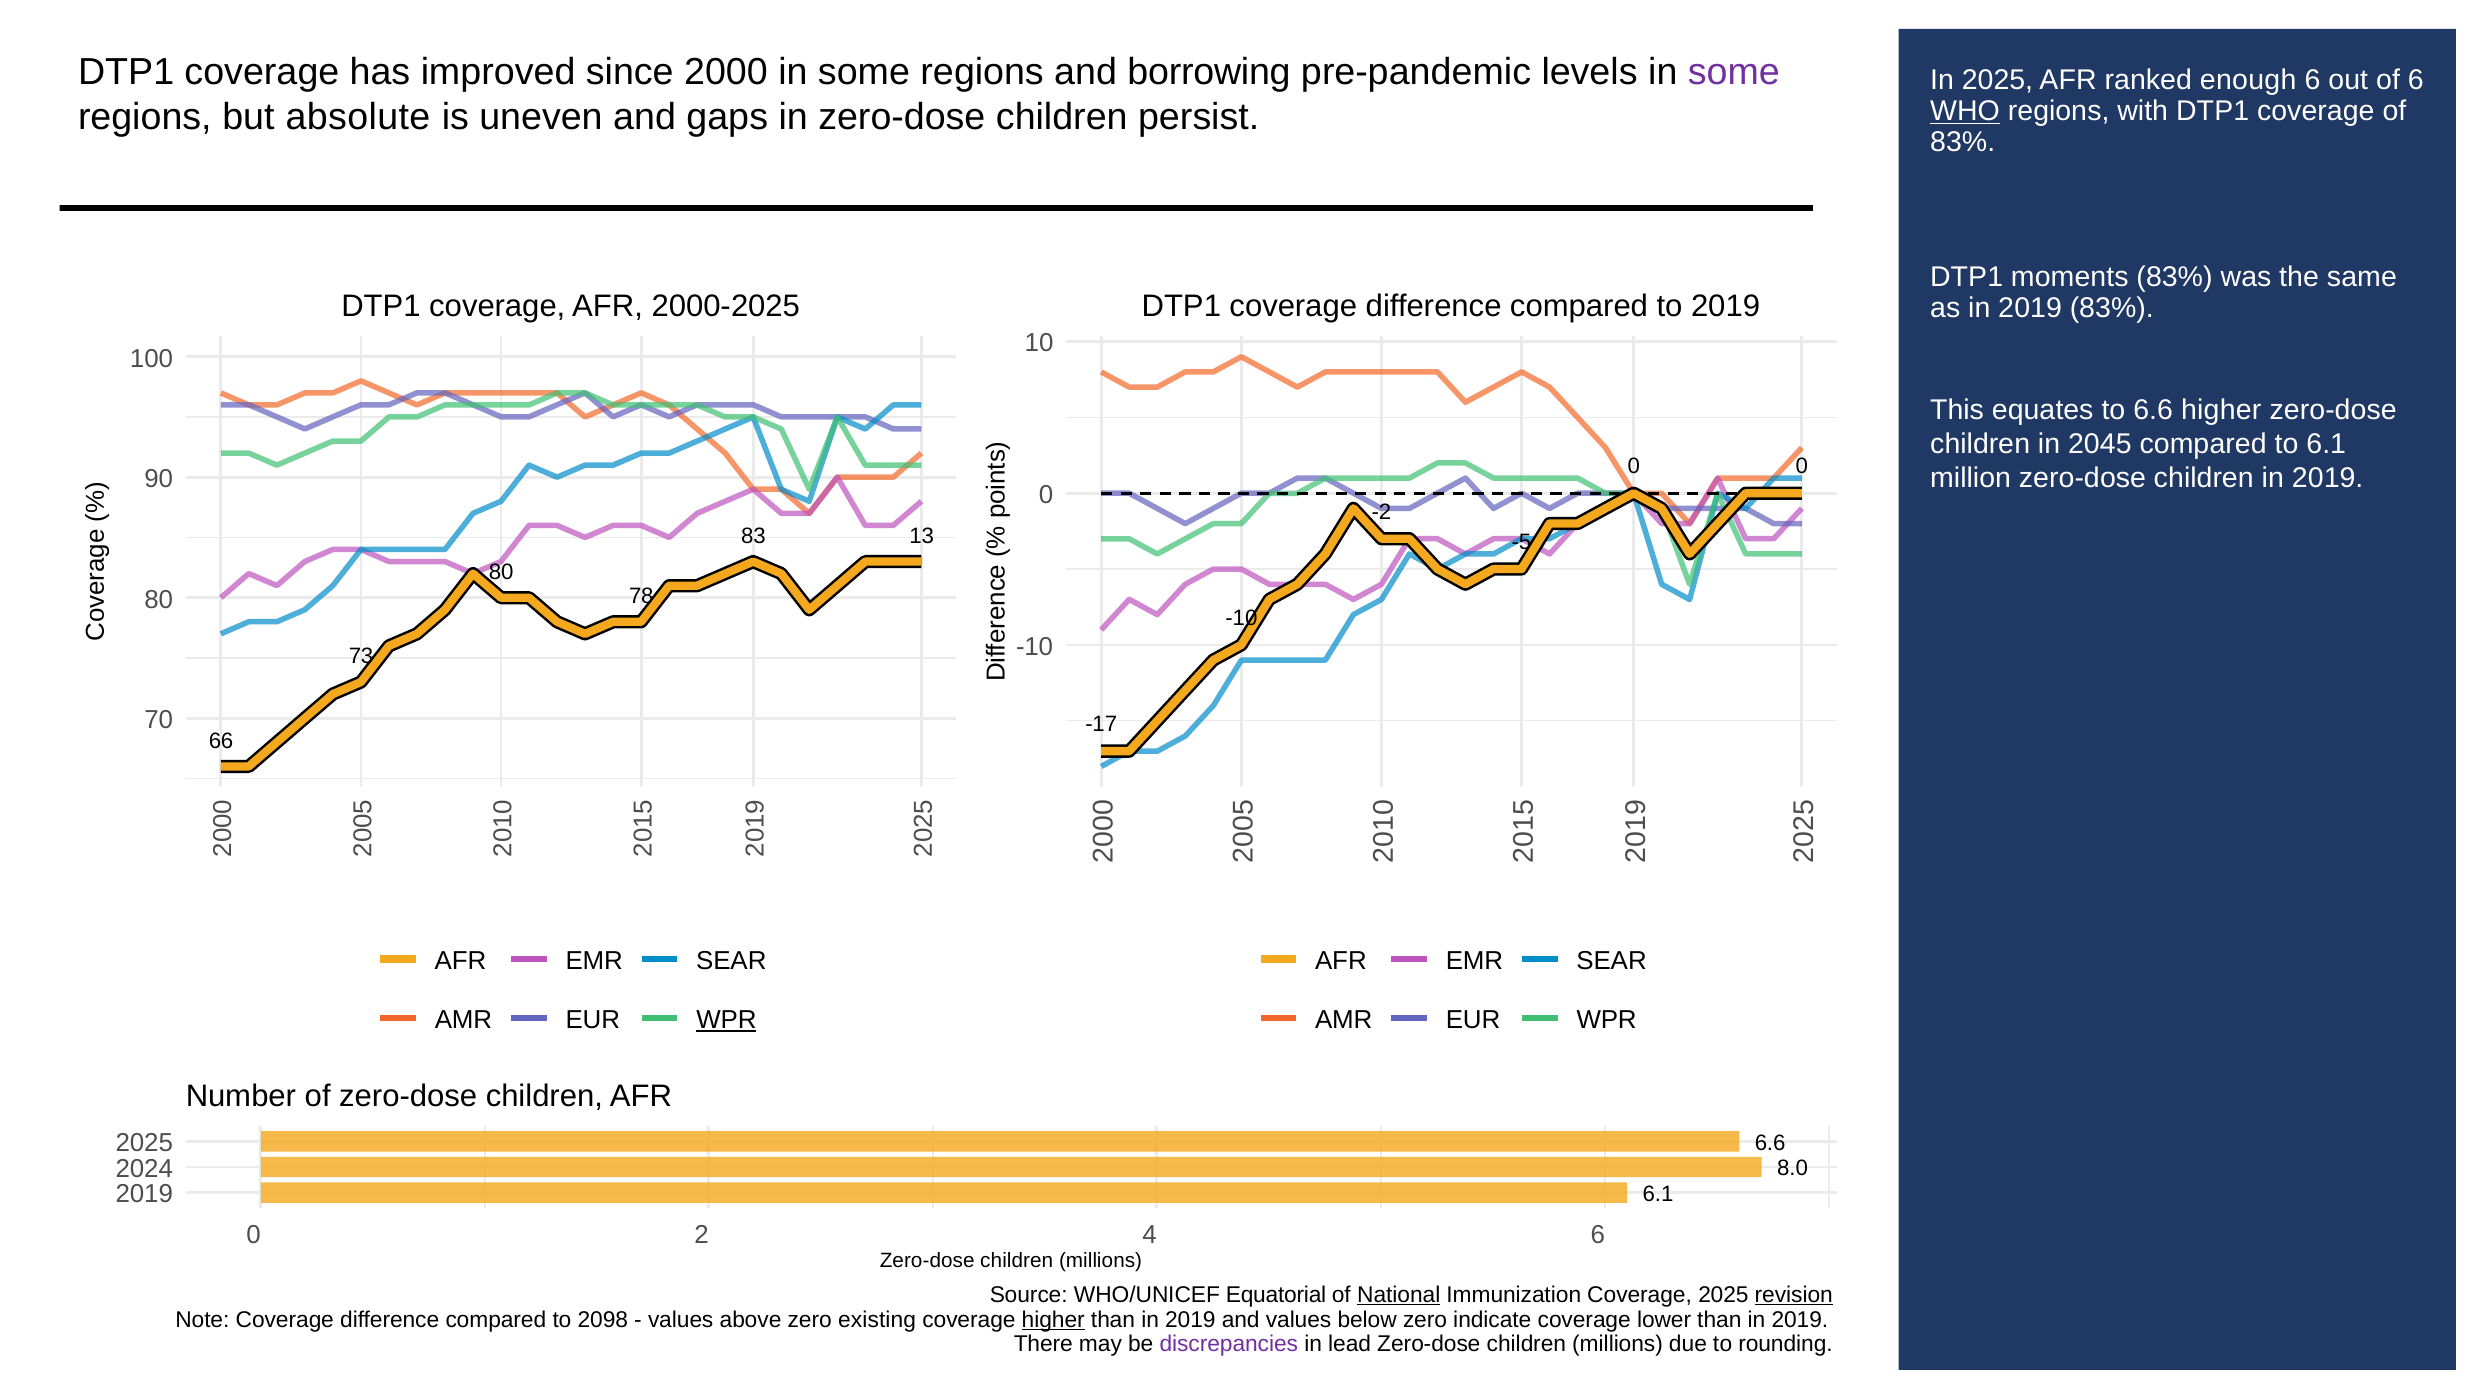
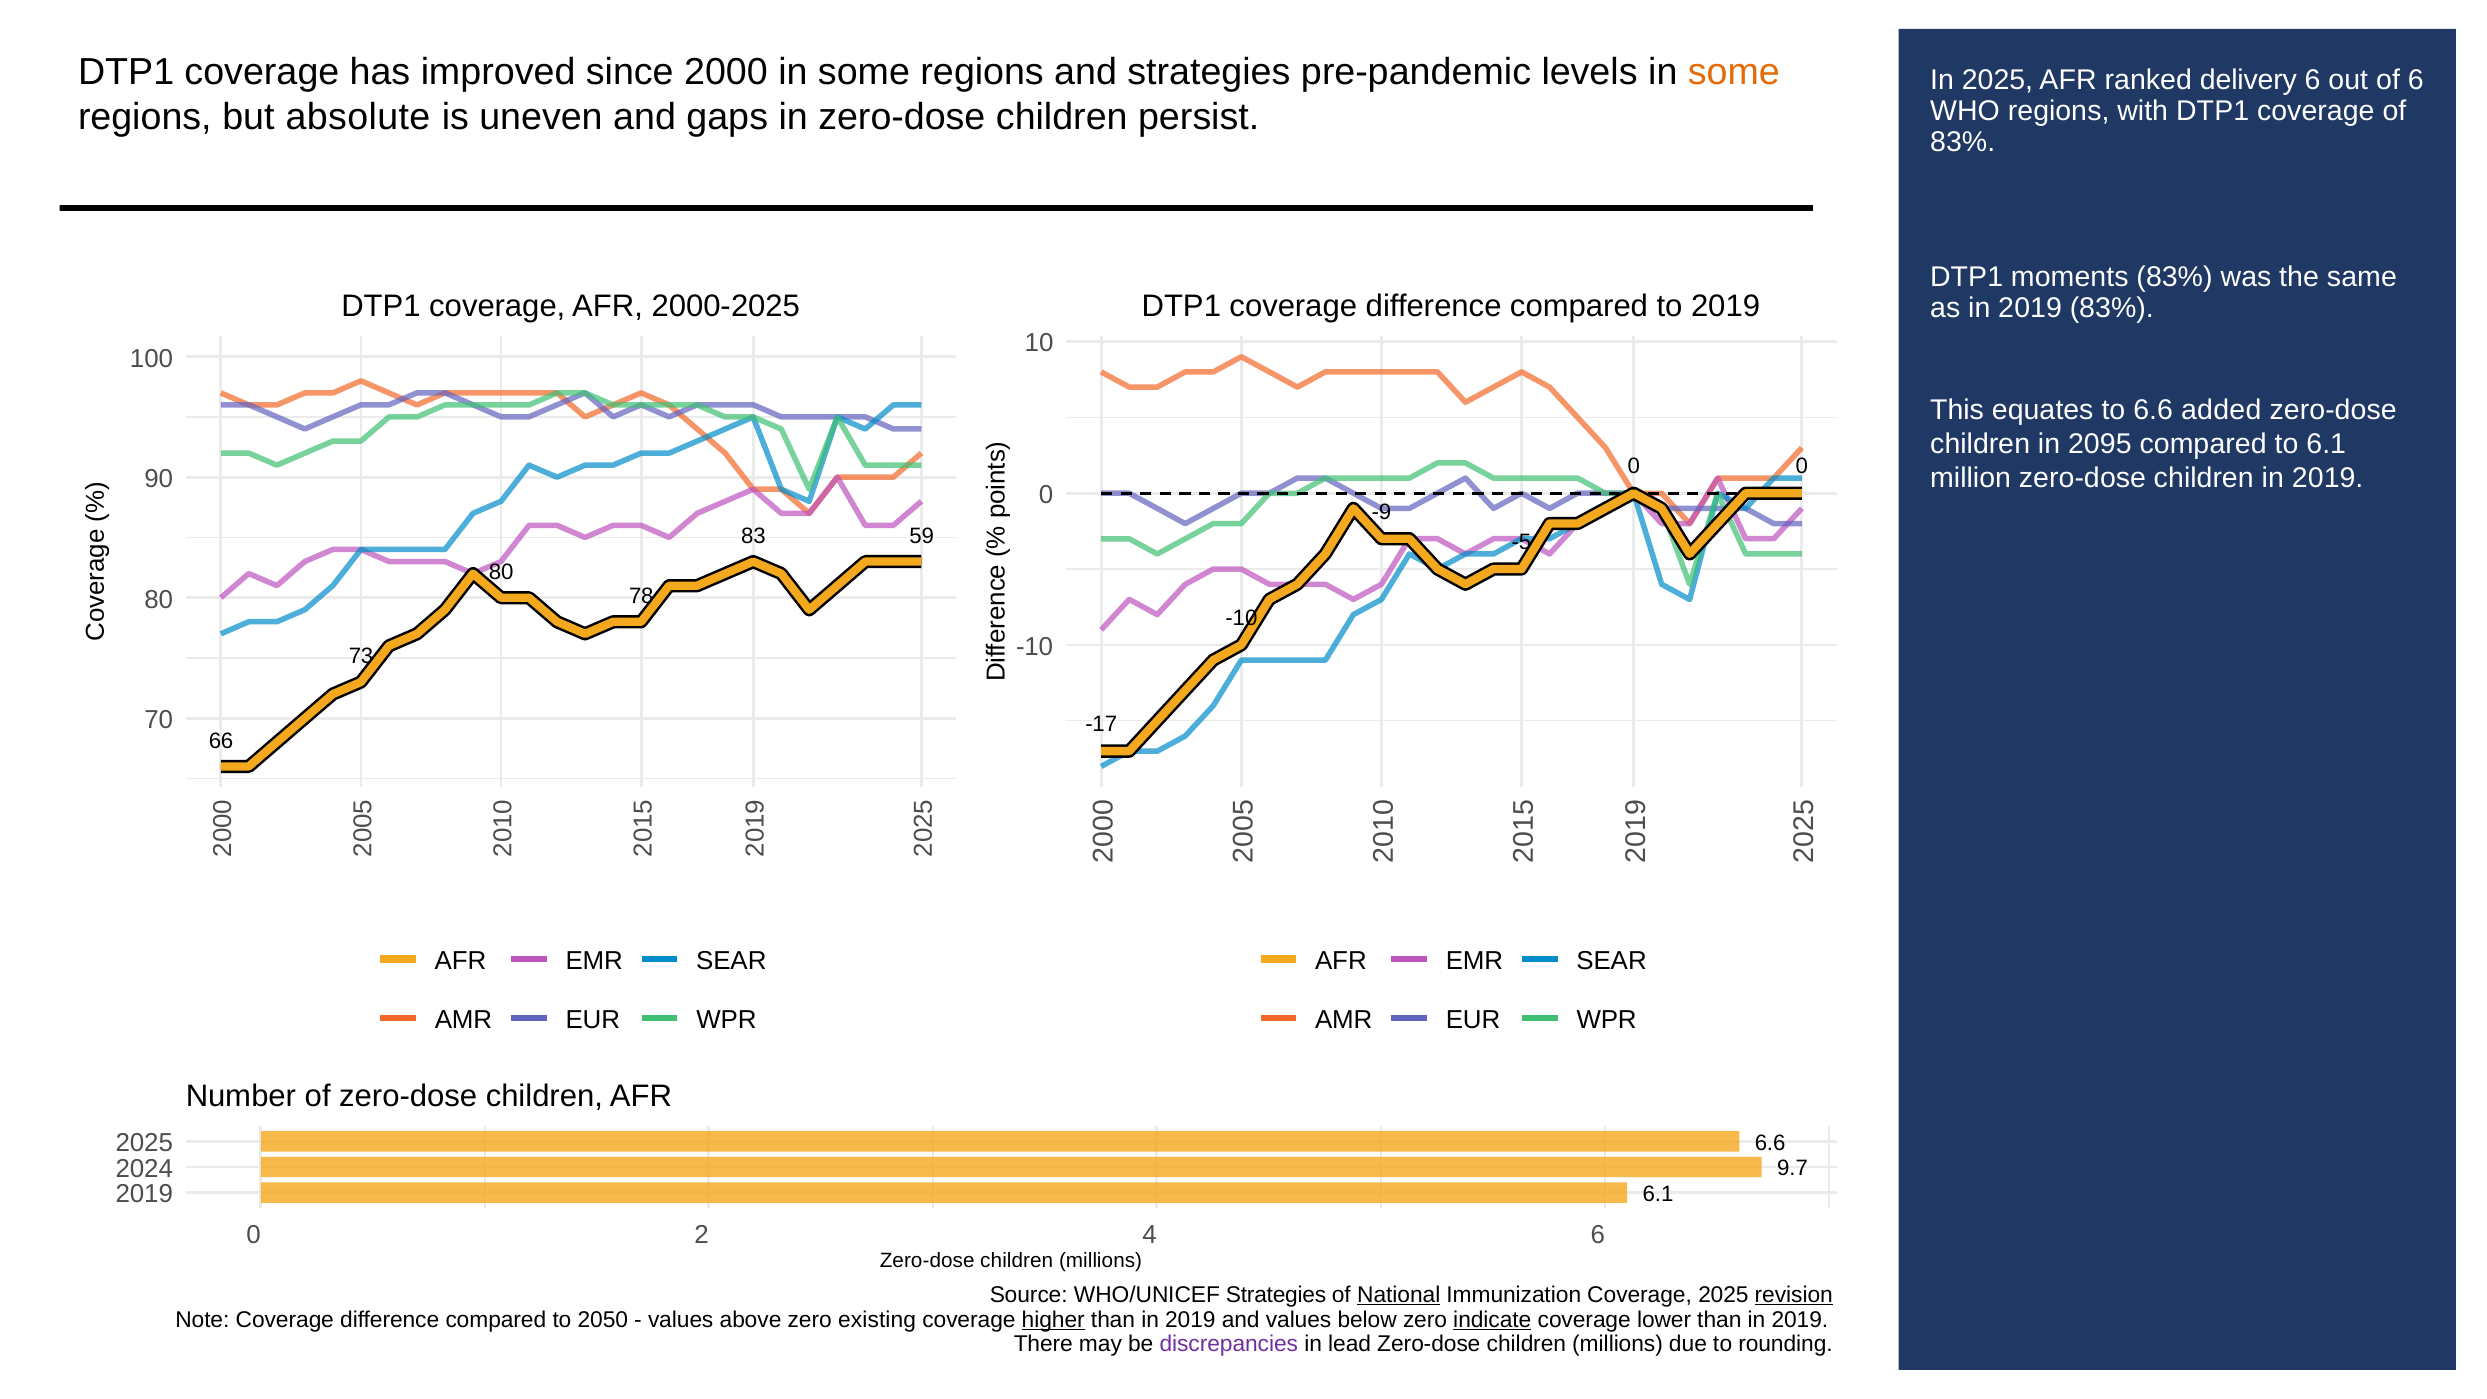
and borrowing: borrowing -> strategies
some at (1734, 72) colour: purple -> orange
enough: enough -> delivery
WHO underline: present -> none
6.6 higher: higher -> added
2045: 2045 -> 2095
-2: -2 -> -9
13: 13 -> 59
WPR at (726, 1020) underline: present -> none
8.0: 8.0 -> 9.7
WHO/UNICEF Equatorial: Equatorial -> Strategies
2098: 2098 -> 2050
indicate underline: none -> present
